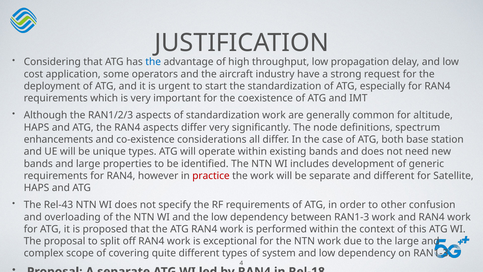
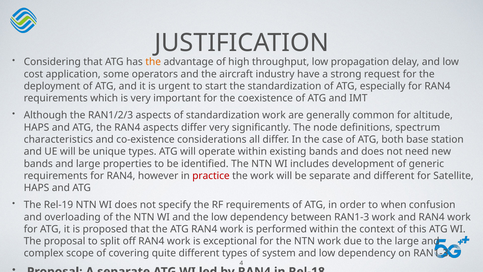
the at (153, 62) colour: blue -> orange
enhancements: enhancements -> characteristics
Rel-43: Rel-43 -> Rel-19
other: other -> when
